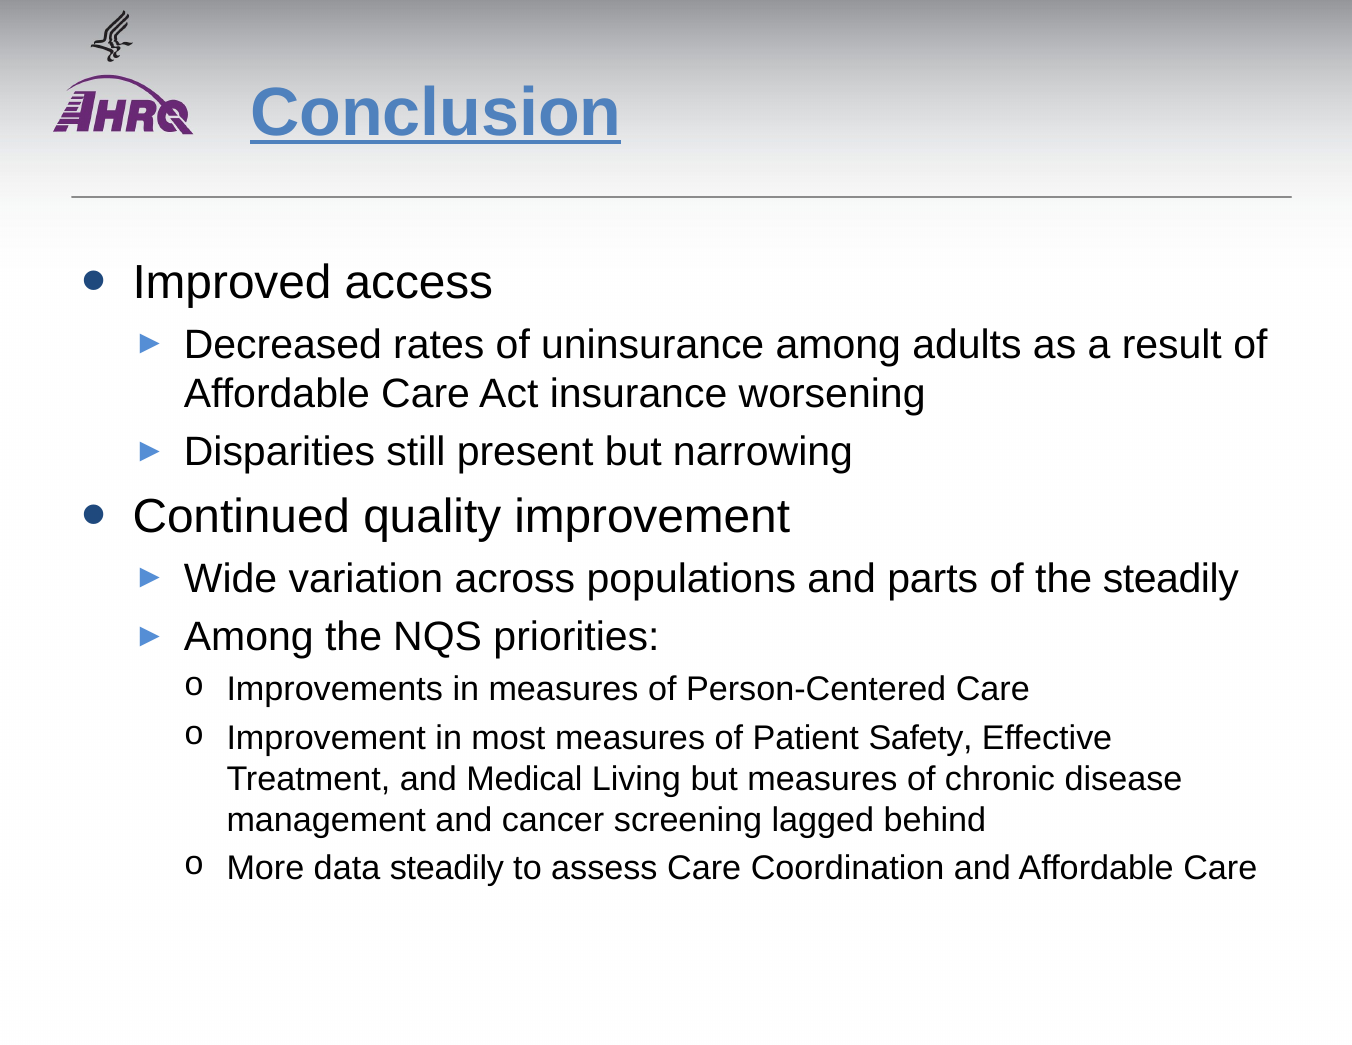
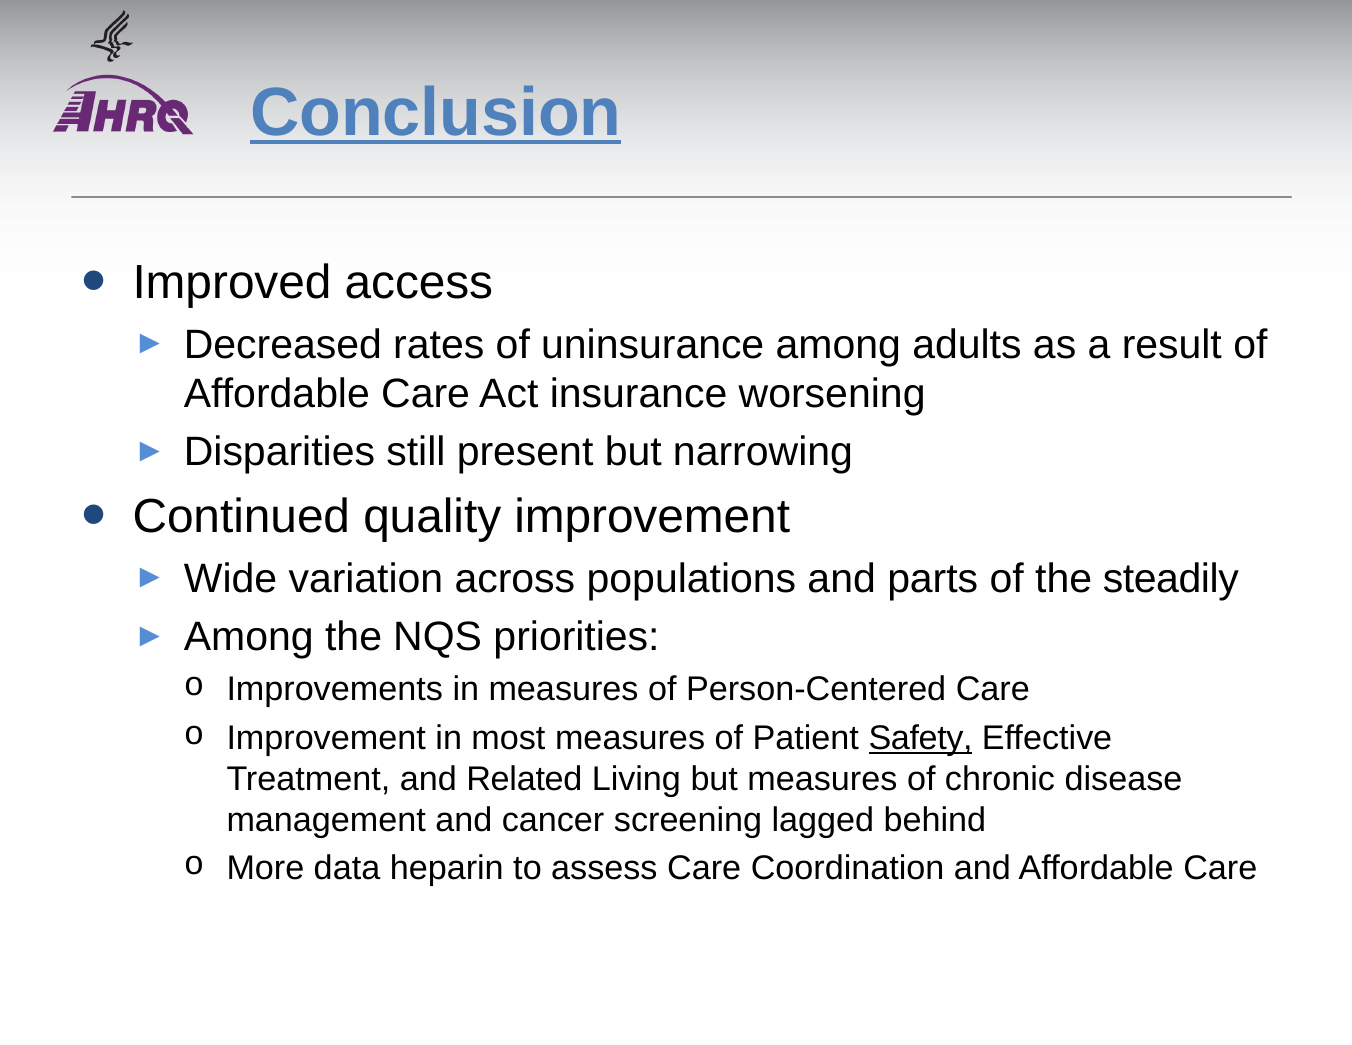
Safety underline: none -> present
Medical: Medical -> Related
data steadily: steadily -> heparin
